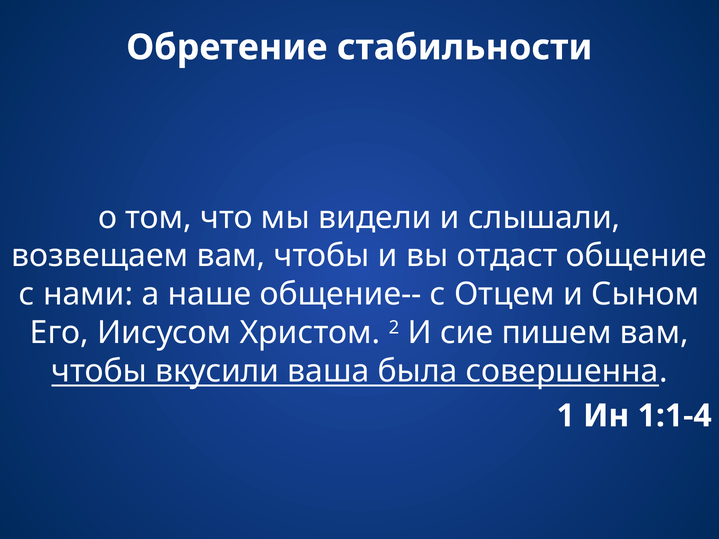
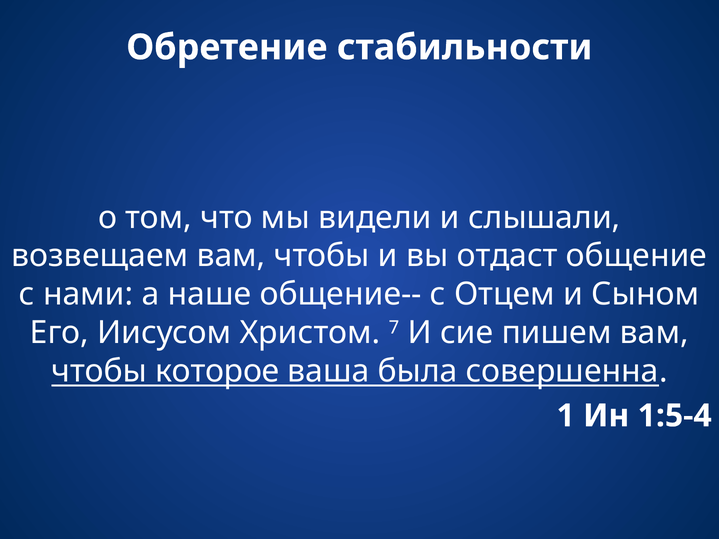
2: 2 -> 7
вкусили: вкусили -> которое
1:1-4: 1:1-4 -> 1:5-4
